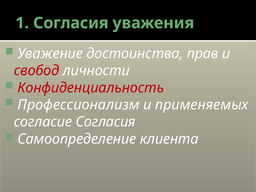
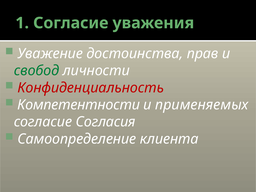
1 Согласия: Согласия -> Согласие
свобод colour: red -> green
Профессионализм: Профессионализм -> Компетентности
